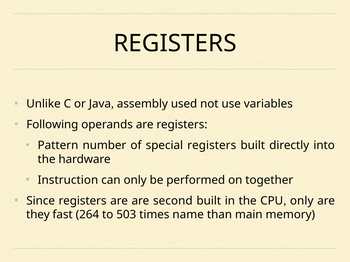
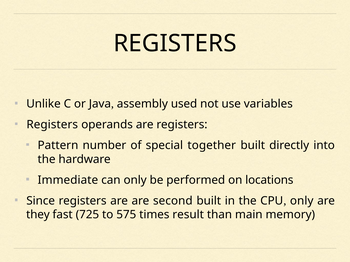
Following at (52, 125): Following -> Registers
special registers: registers -> together
Instruction: Instruction -> Immediate
together: together -> locations
264: 264 -> 725
503: 503 -> 575
name: name -> result
